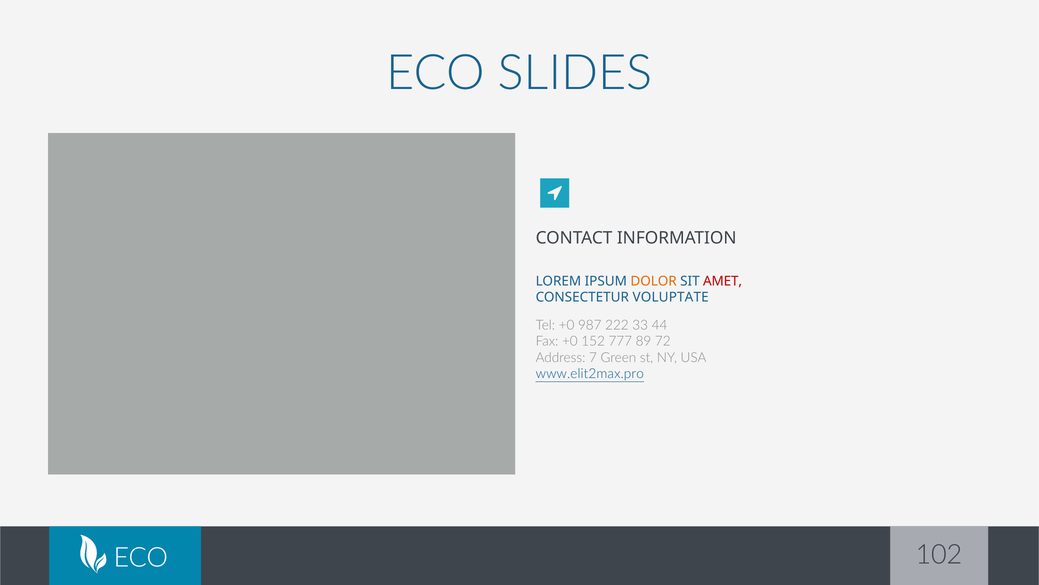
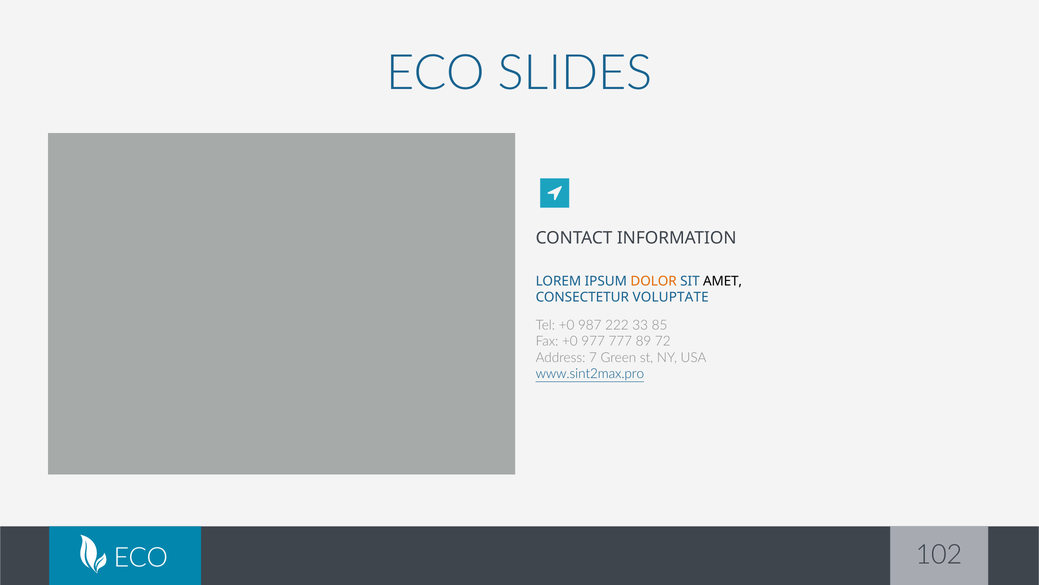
AMET colour: red -> black
44: 44 -> 85
152: 152 -> 977
www.elit2max.pro: www.elit2max.pro -> www.sint2max.pro
